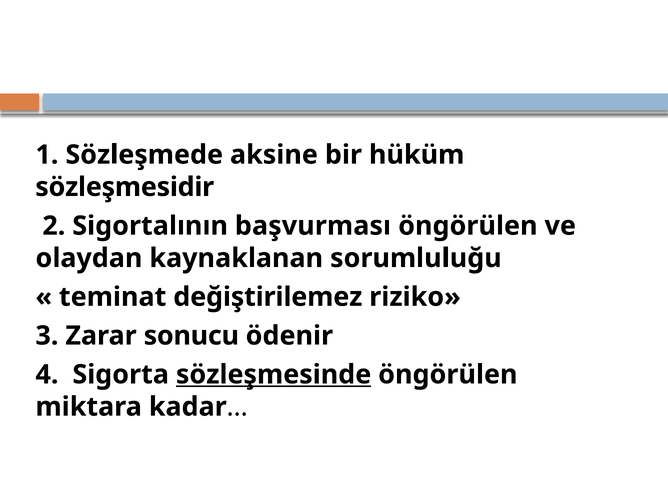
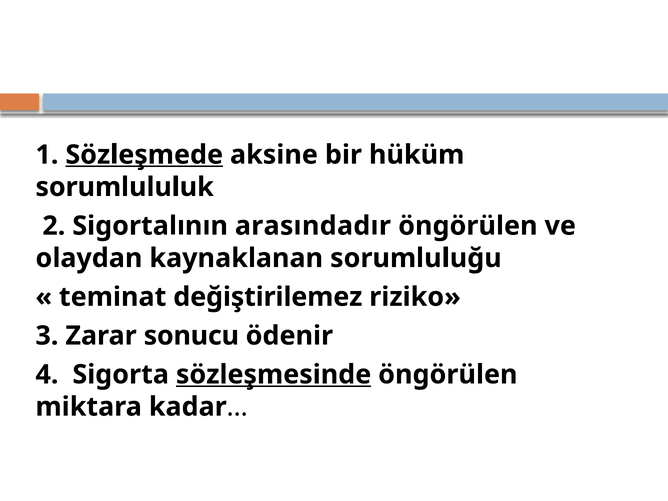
Sözleşmede underline: none -> present
sözleşmesidir: sözleşmesidir -> sorumlululuk
başvurması: başvurması -> arasındadır
